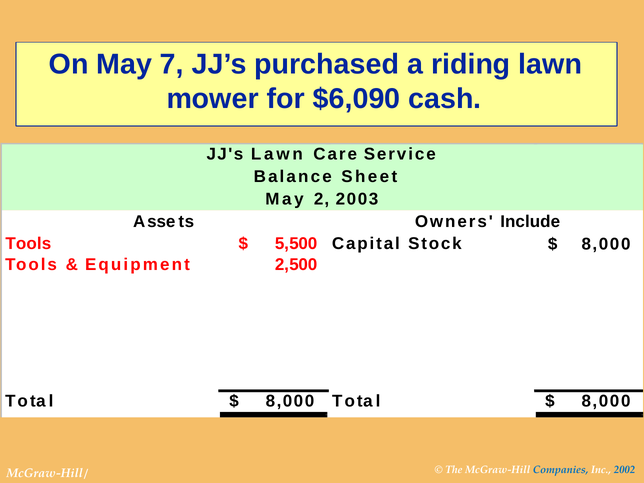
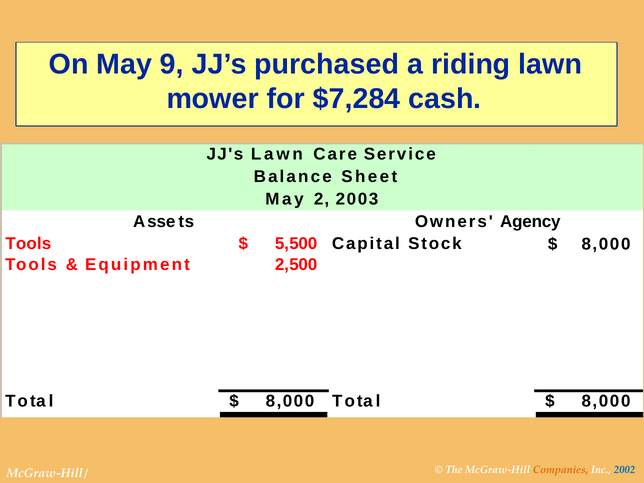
7: 7 -> 9
$6,090: $6,090 -> $7,284
Include: Include -> Agency
Companies colour: blue -> orange
